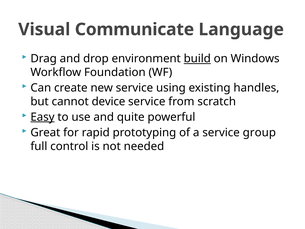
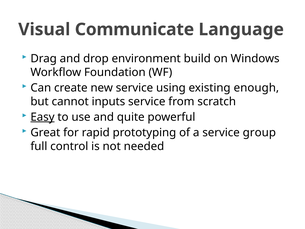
build underline: present -> none
handles: handles -> enough
device: device -> inputs
